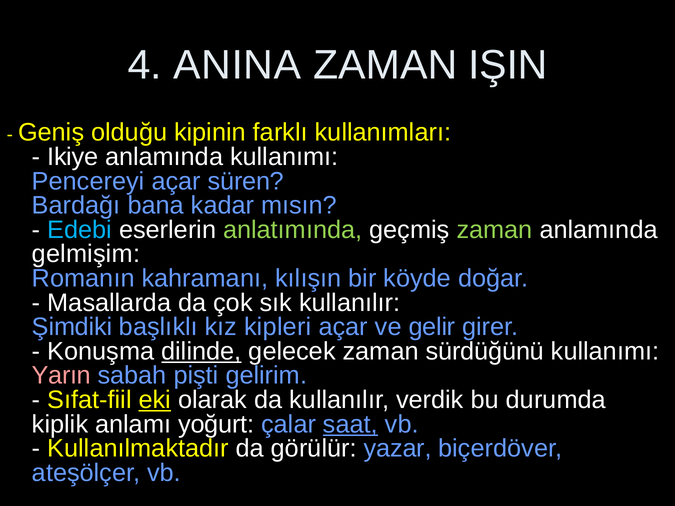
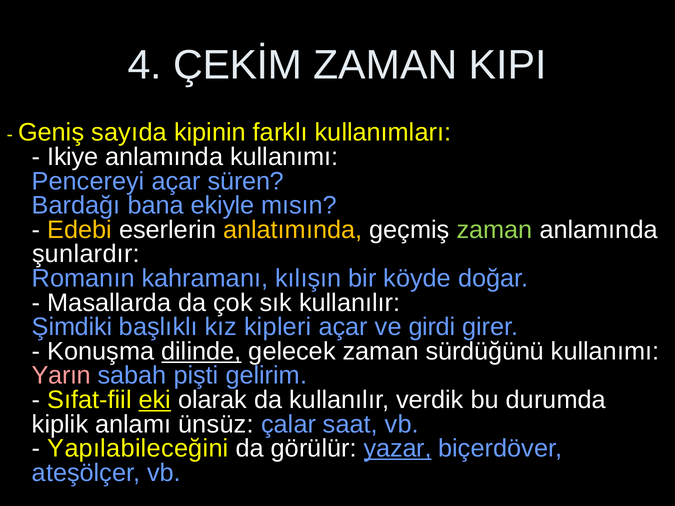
ANINA: ANINA -> ÇEKİM
IŞIN: IŞIN -> KIPI
olduğu: olduğu -> sayıda
kadar: kadar -> ekiyle
Edebi colour: light blue -> yellow
anlatımında colour: light green -> yellow
gelmişim: gelmişim -> şunlardır
gelir: gelir -> girdi
yoğurt: yoğurt -> ünsüz
saat underline: present -> none
Kullanılmaktadır: Kullanılmaktadır -> Yapılabileceğini
yazar underline: none -> present
